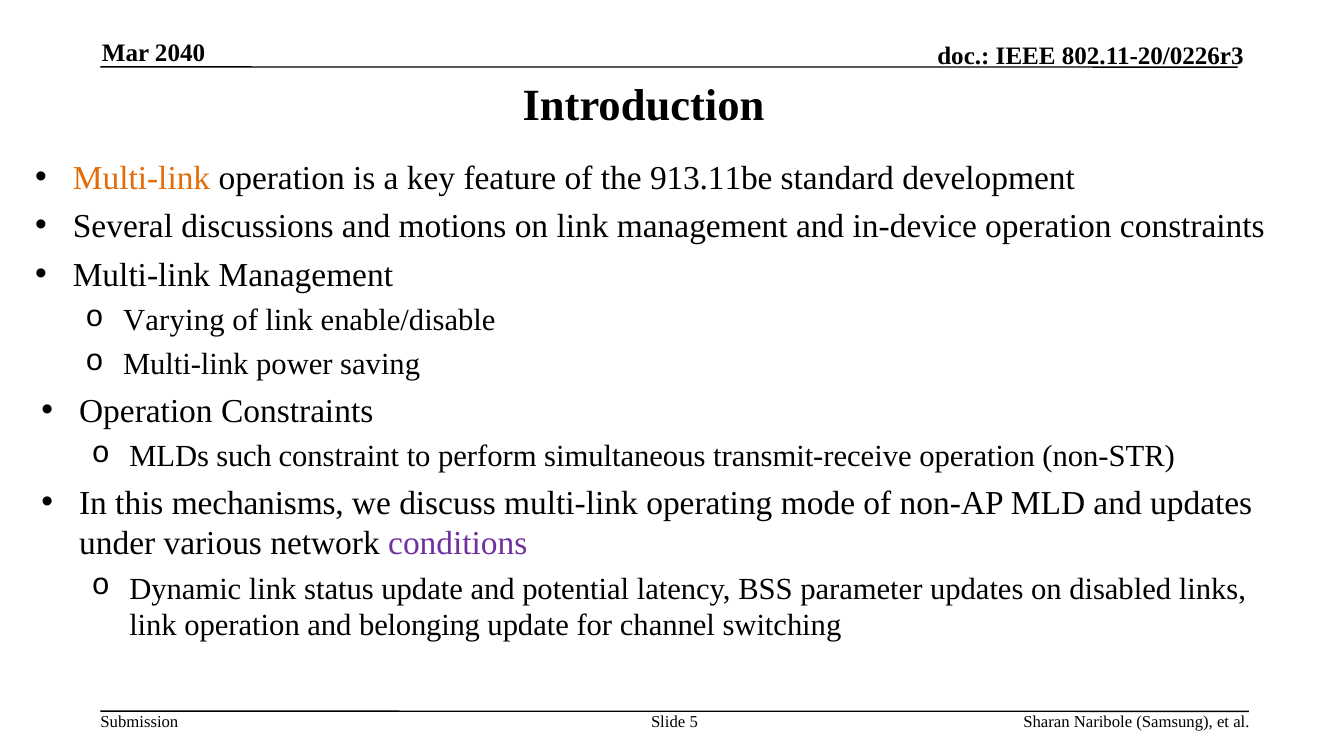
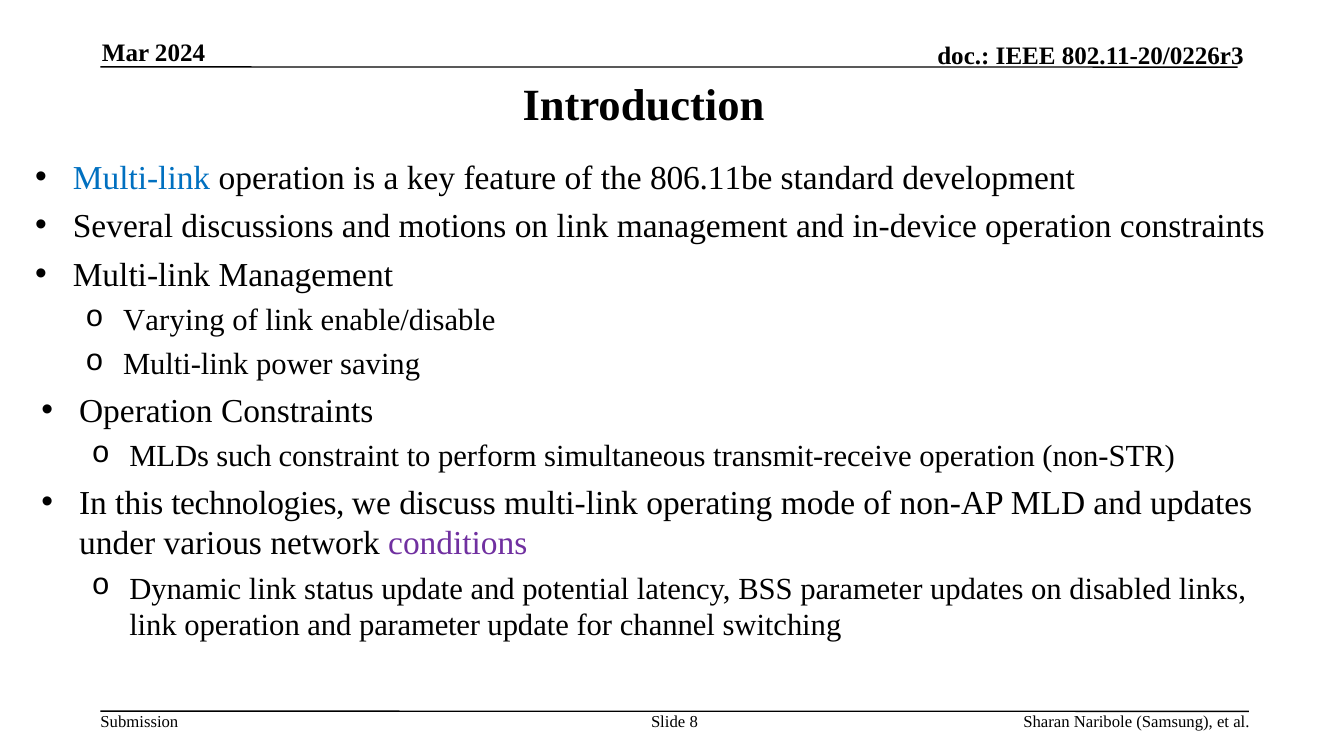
2040: 2040 -> 2024
Multi-link at (142, 178) colour: orange -> blue
913.11be: 913.11be -> 806.11be
mechanisms: mechanisms -> technologies
and belonging: belonging -> parameter
5: 5 -> 8
